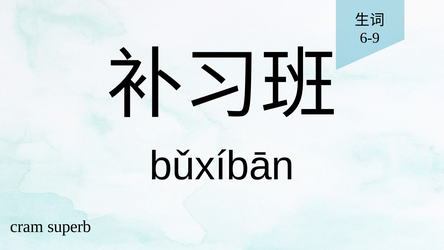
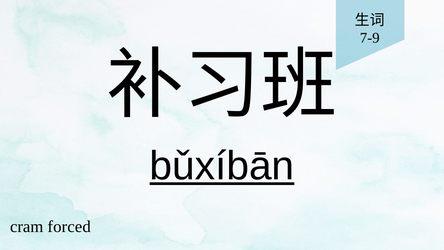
6-9: 6-9 -> 7-9
bǔxíbān underline: none -> present
superb: superb -> forced
